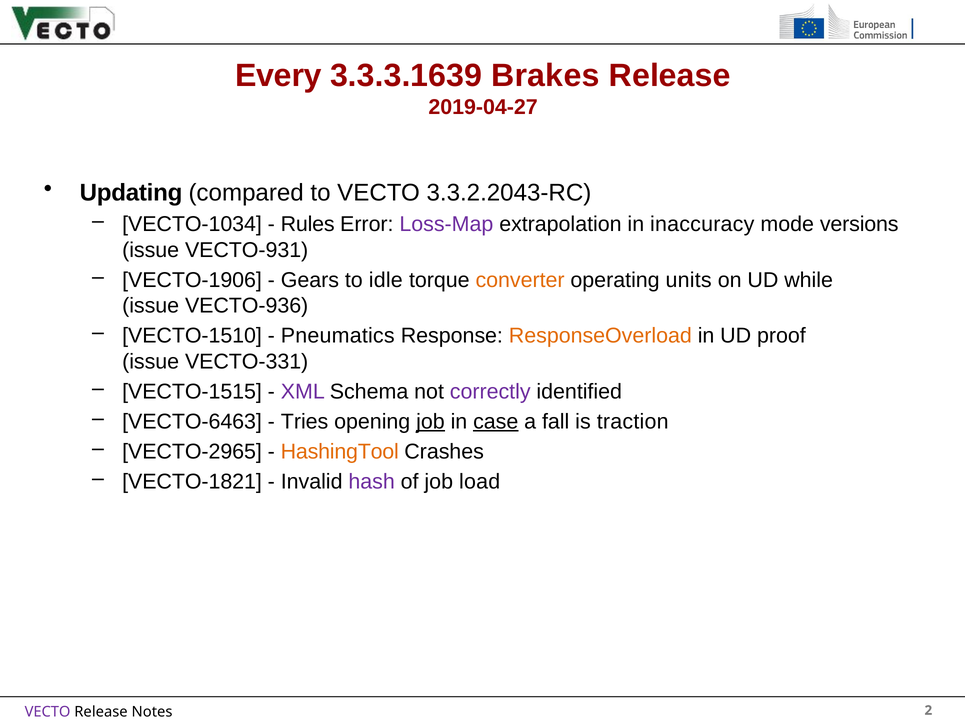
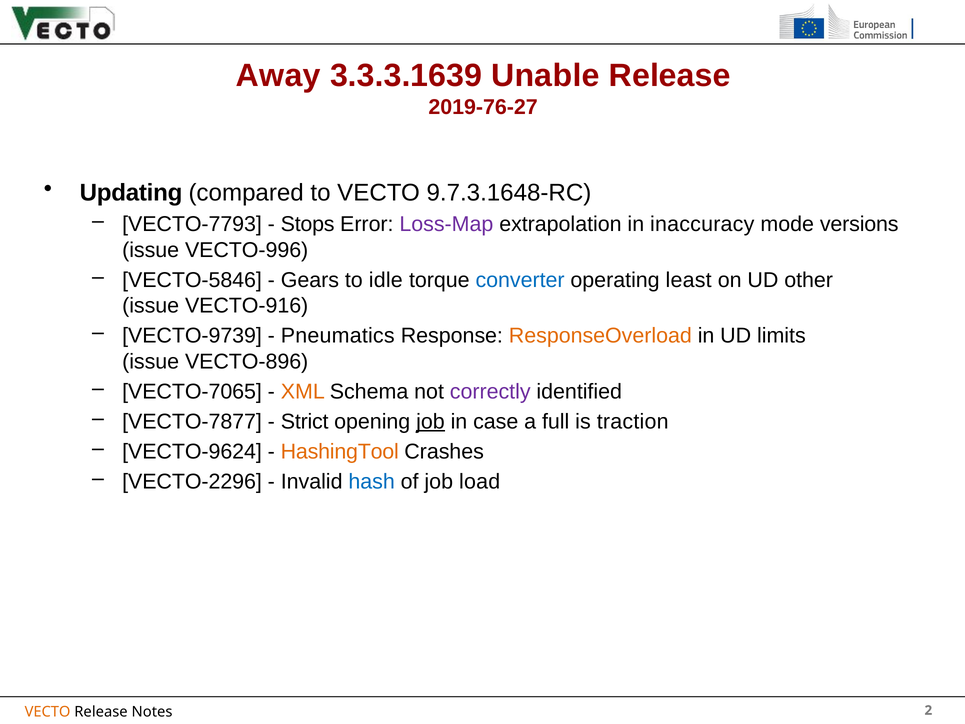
Every: Every -> Away
Brakes: Brakes -> Unable
2019-04-27: 2019-04-27 -> 2019-76-27
3.3.2.2043-RC: 3.3.2.2043-RC -> 9.7.3.1648-RC
VECTO-1034: VECTO-1034 -> VECTO-7793
Rules: Rules -> Stops
VECTO-931: VECTO-931 -> VECTO-996
VECTO-1906: VECTO-1906 -> VECTO-5846
converter colour: orange -> blue
units: units -> least
while: while -> other
VECTO-936: VECTO-936 -> VECTO-916
VECTO-1510: VECTO-1510 -> VECTO-9739
proof: proof -> limits
VECTO-331: VECTO-331 -> VECTO-896
VECTO-1515: VECTO-1515 -> VECTO-7065
XML colour: purple -> orange
VECTO-6463: VECTO-6463 -> VECTO-7877
Tries: Tries -> Strict
case underline: present -> none
fall: fall -> full
VECTO-2965: VECTO-2965 -> VECTO-9624
VECTO-1821: VECTO-1821 -> VECTO-2296
hash colour: purple -> blue
VECTO at (48, 712) colour: purple -> orange
